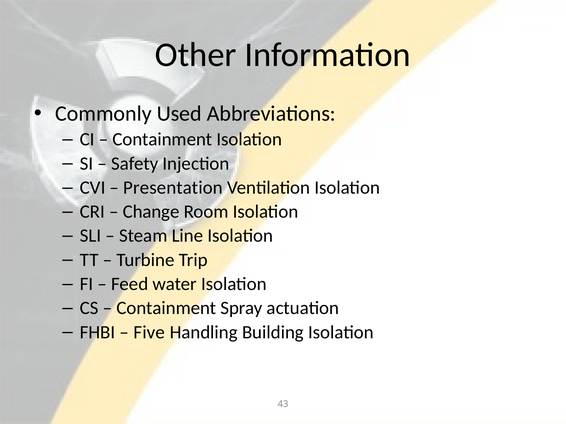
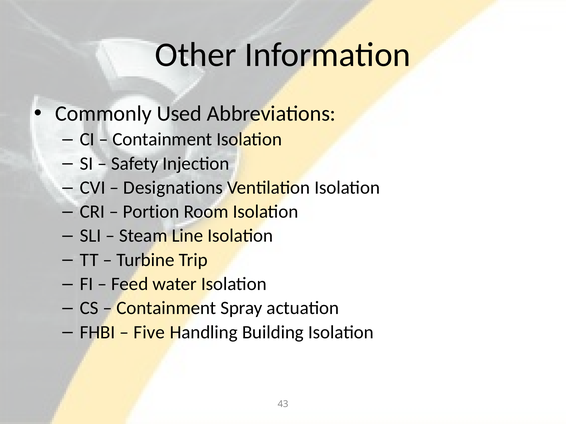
Presentation: Presentation -> Designations
Change: Change -> Portion
